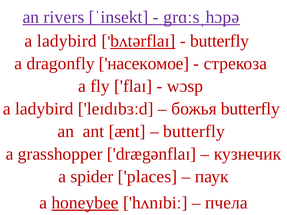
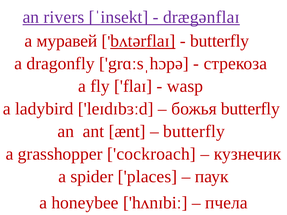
grɑːsˌhɔpə: grɑːsˌhɔpə -> drægənflaɪ
a ladybird: ladybird -> муравей
насекомое: насекомое -> grɑːsˌhɔpə
wɔsp: wɔsp -> wasp
drægənflaɪ: drægənflaɪ -> cockroach
honeybee underline: present -> none
